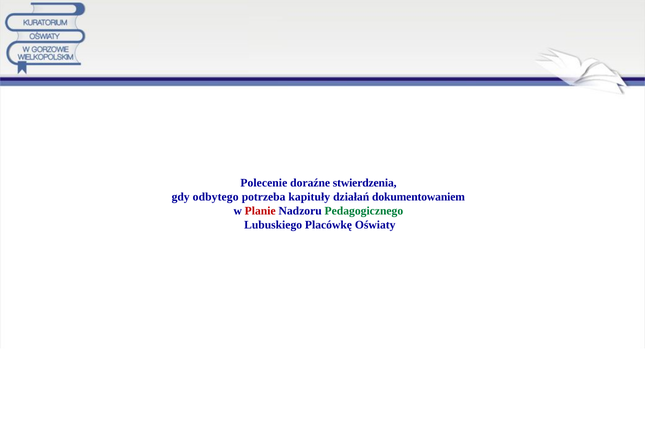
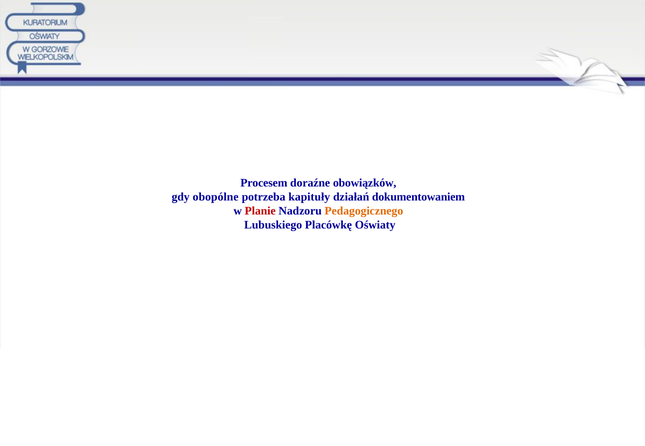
Polecenie: Polecenie -> Procesem
stwierdzenia: stwierdzenia -> obowiązków
odbytego: odbytego -> obopólne
Pedagogicznego colour: green -> orange
